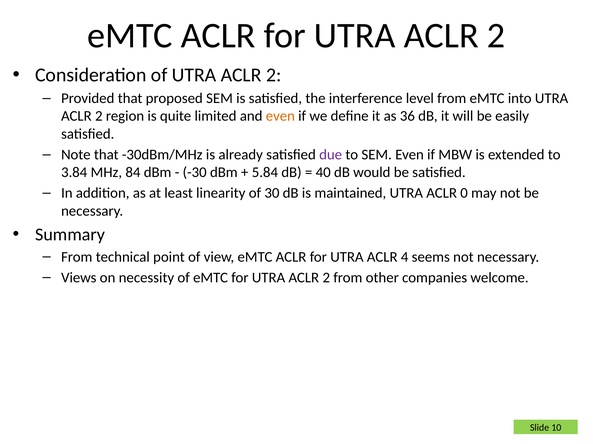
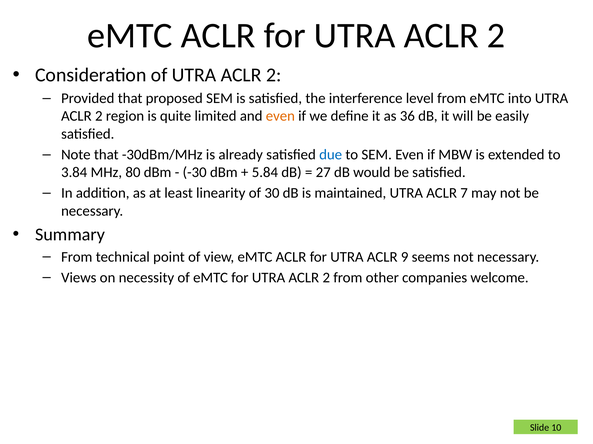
due colour: purple -> blue
84: 84 -> 80
40: 40 -> 27
0: 0 -> 7
4: 4 -> 9
